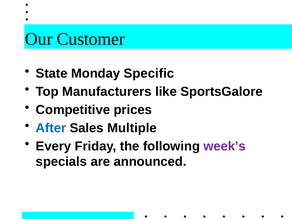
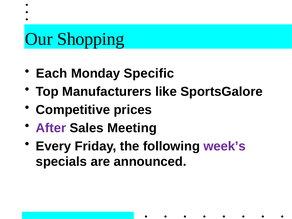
Customer: Customer -> Shopping
State: State -> Each
After colour: blue -> purple
Multiple: Multiple -> Meeting
